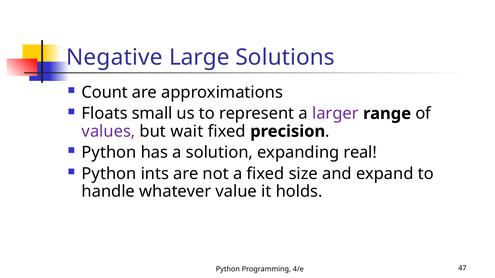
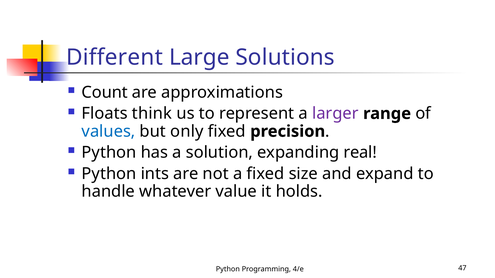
Negative: Negative -> Different
small: small -> think
values colour: purple -> blue
wait: wait -> only
